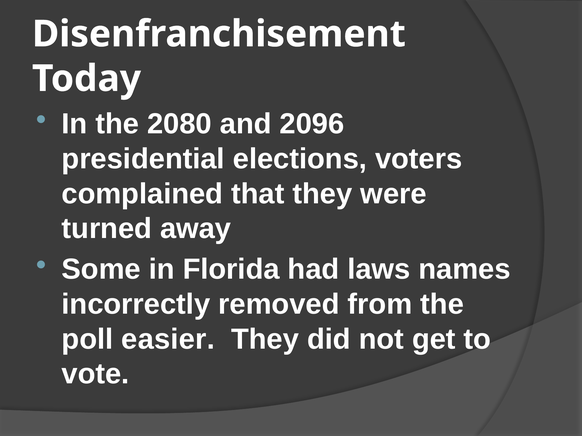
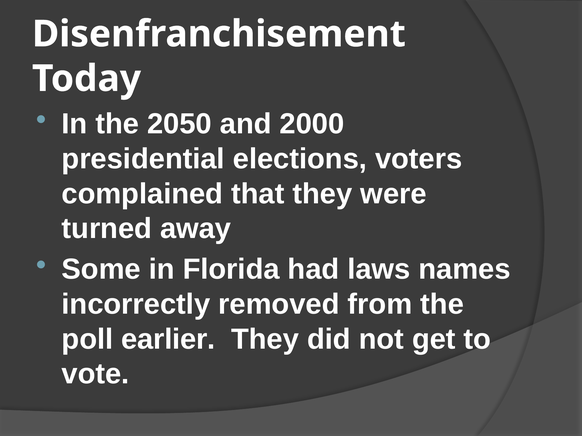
2080: 2080 -> 2050
2096: 2096 -> 2000
easier: easier -> earlier
